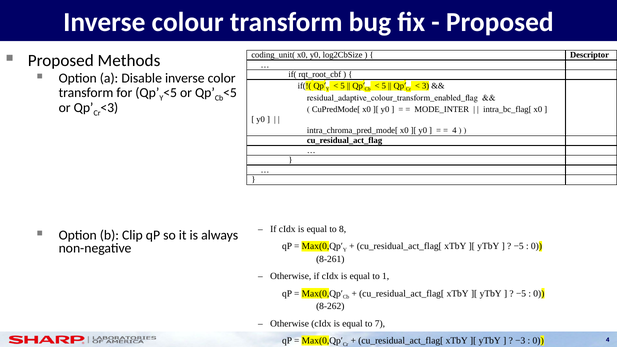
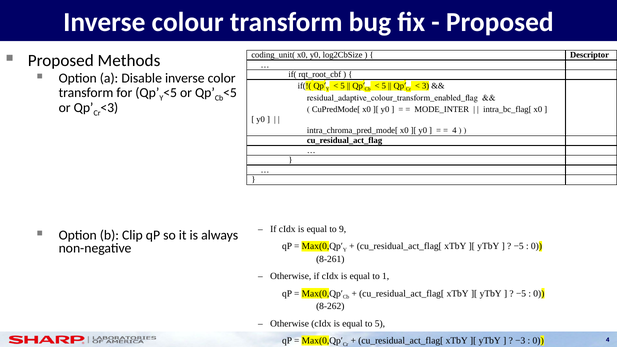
8: 8 -> 9
to 7: 7 -> 5
